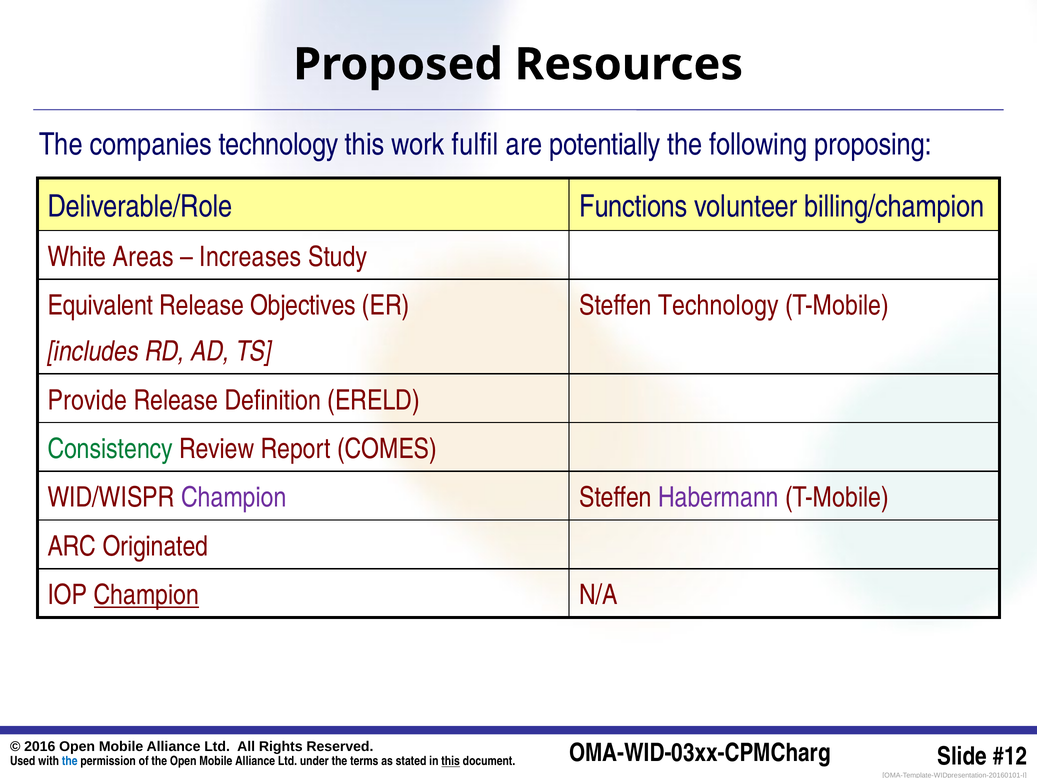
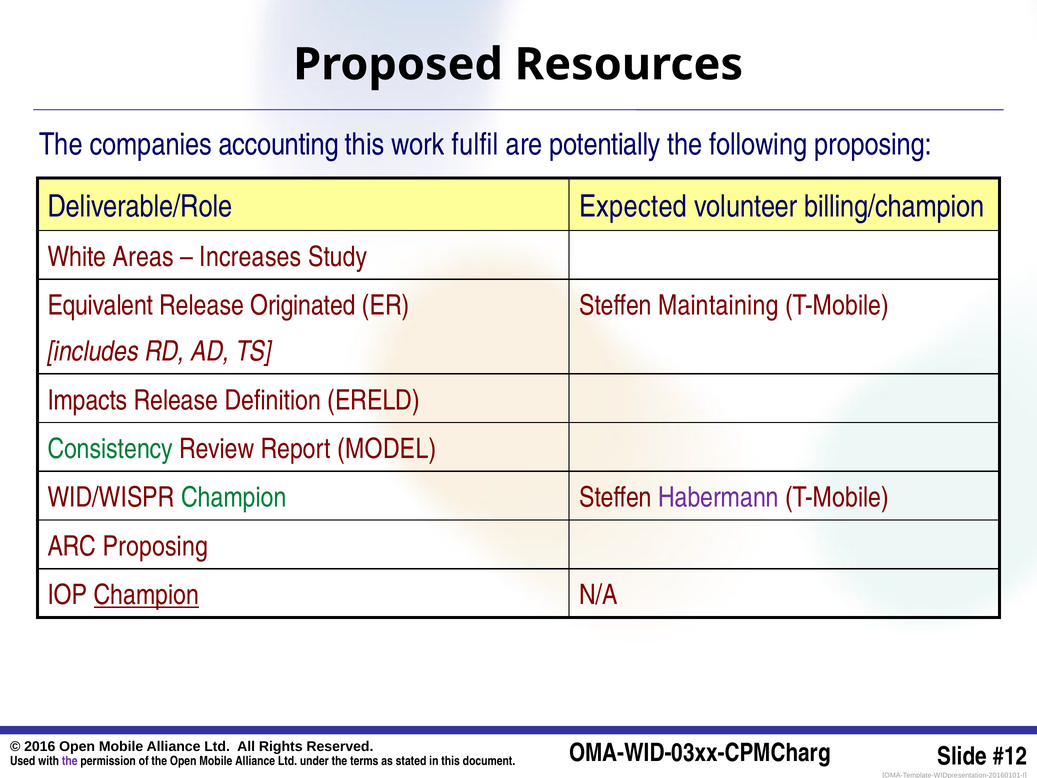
companies technology: technology -> accounting
Functions: Functions -> Expected
Objectives: Objectives -> Originated
Steffen Technology: Technology -> Maintaining
Provide: Provide -> Impacts
COMES: COMES -> MODEL
Champion at (234, 498) colour: purple -> green
ARC Originated: Originated -> Proposing
the at (70, 761) colour: blue -> purple
this at (451, 761) underline: present -> none
